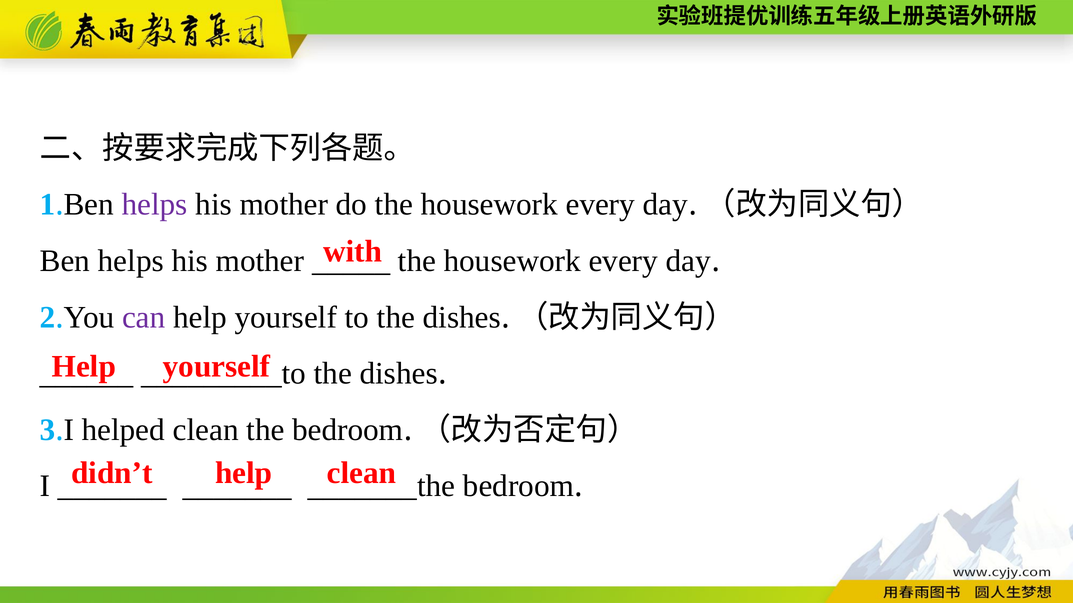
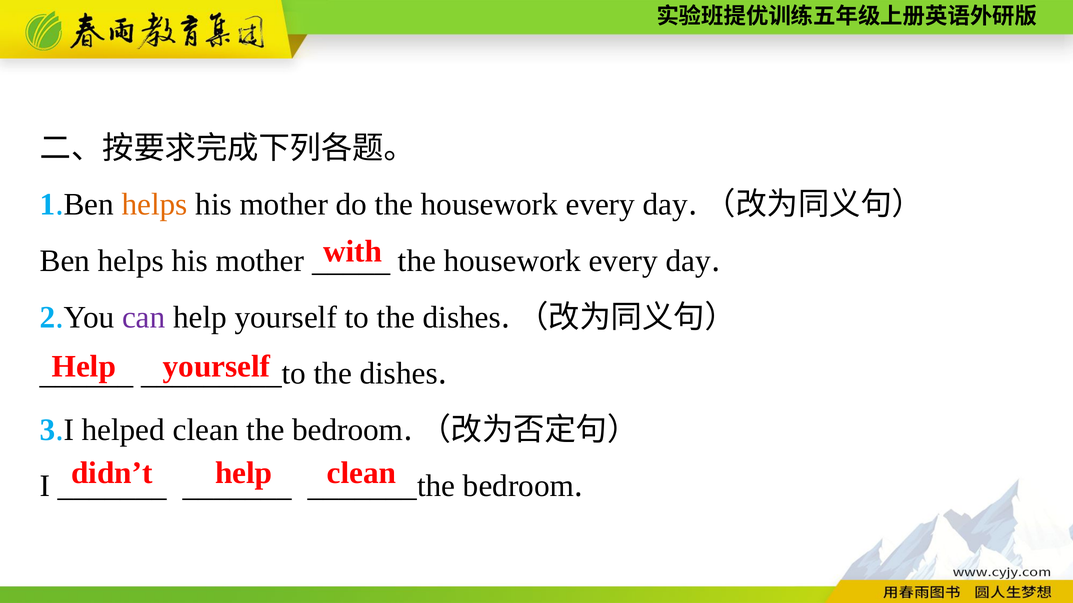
helps at (155, 205) colour: purple -> orange
